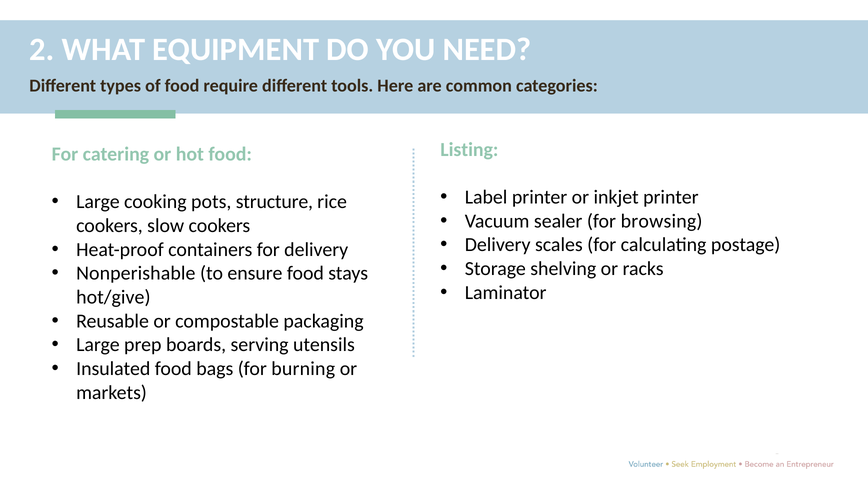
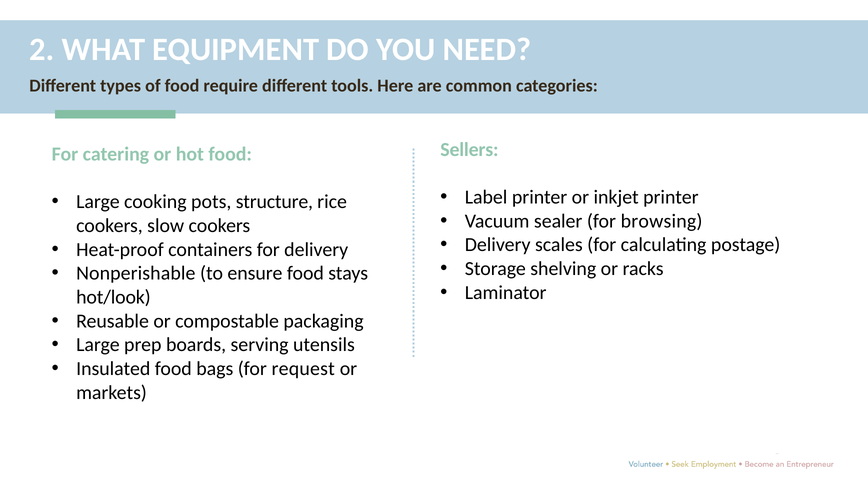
Listing: Listing -> Sellers
hot/give: hot/give -> hot/look
burning: burning -> request
